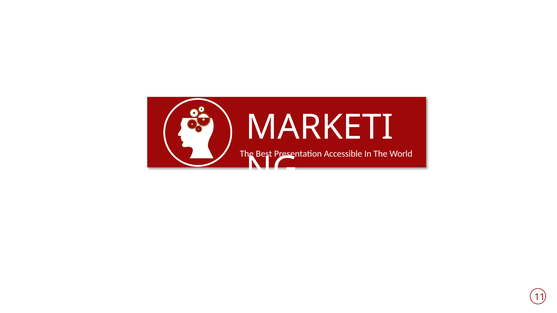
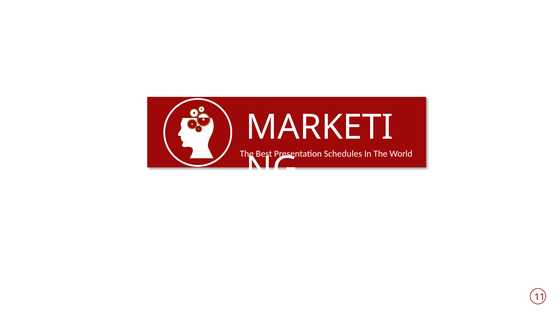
Accessible: Accessible -> Schedules
